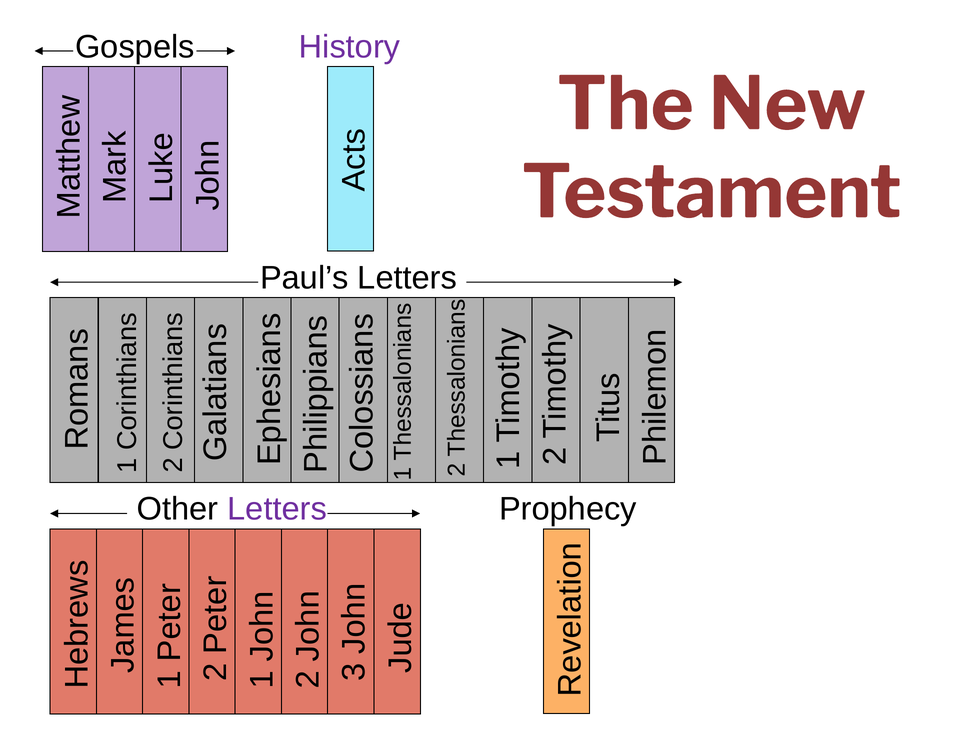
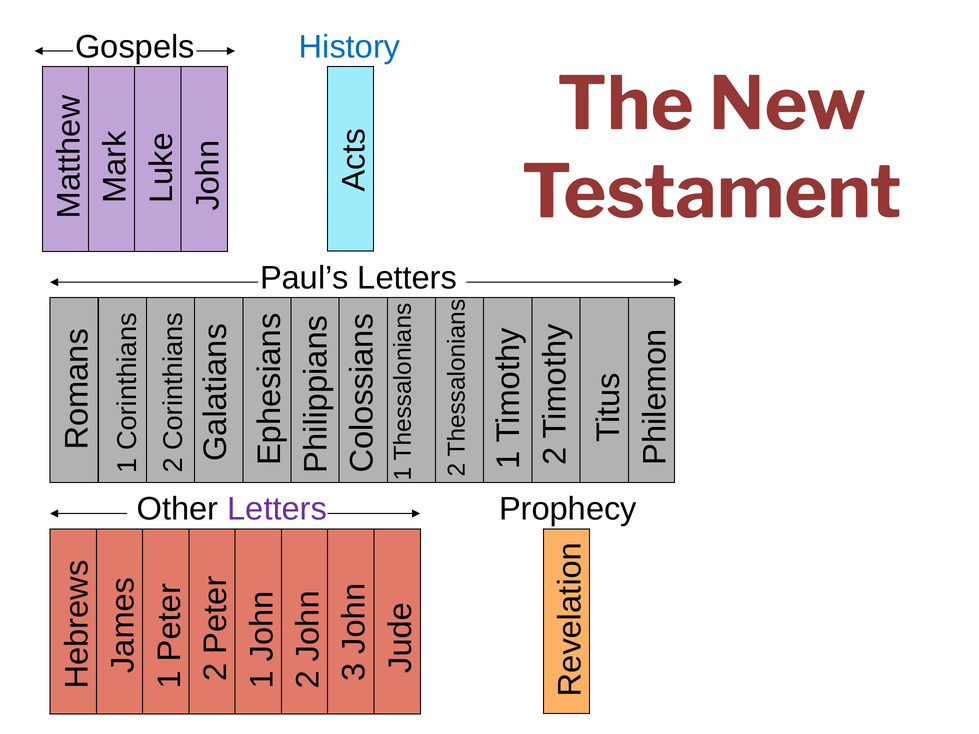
History colour: purple -> blue
